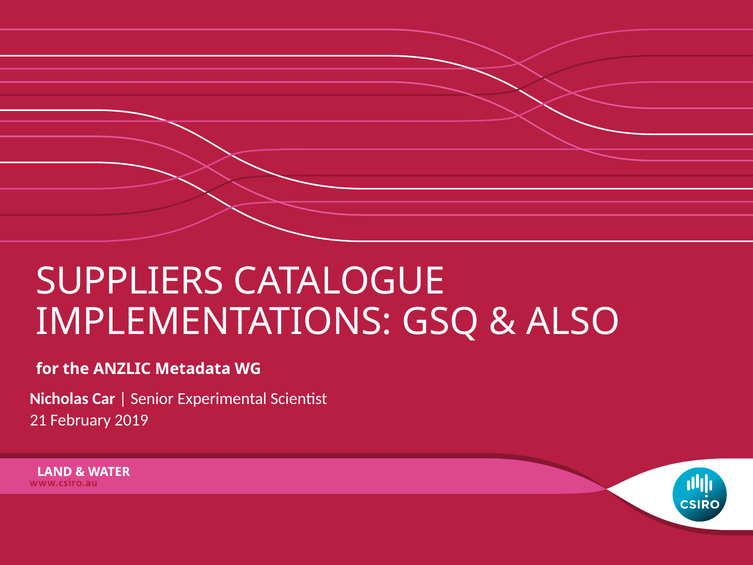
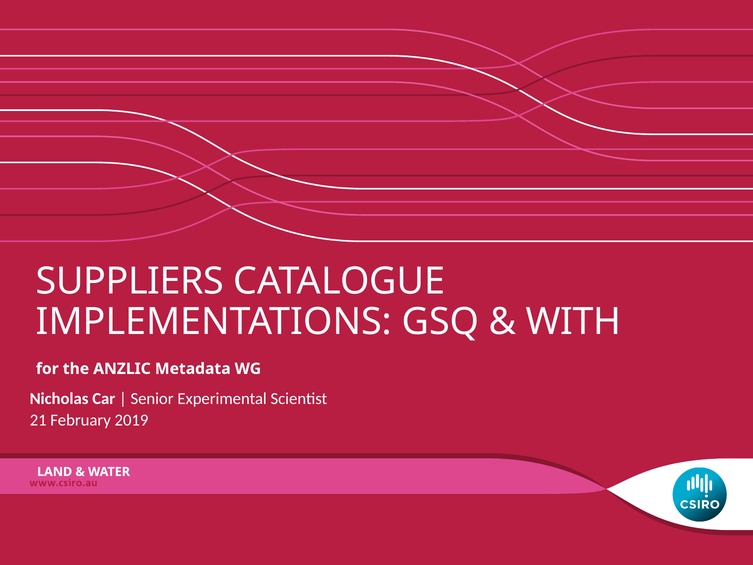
ALSO: ALSO -> WITH
